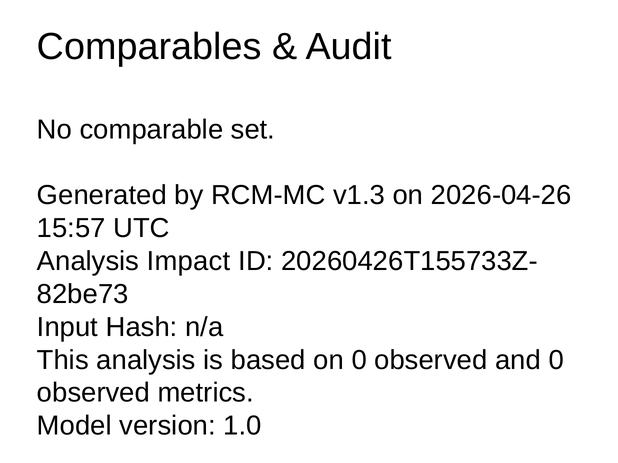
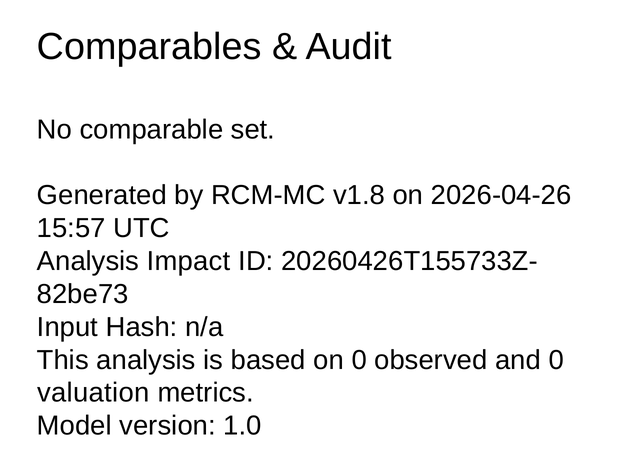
v1.3: v1.3 -> v1.8
observed at (93, 393): observed -> valuation
